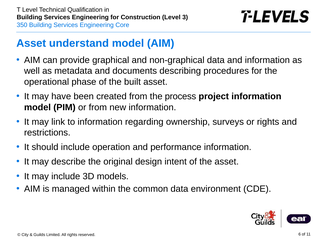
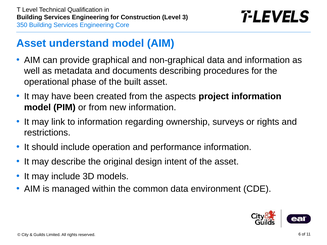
process: process -> aspects
